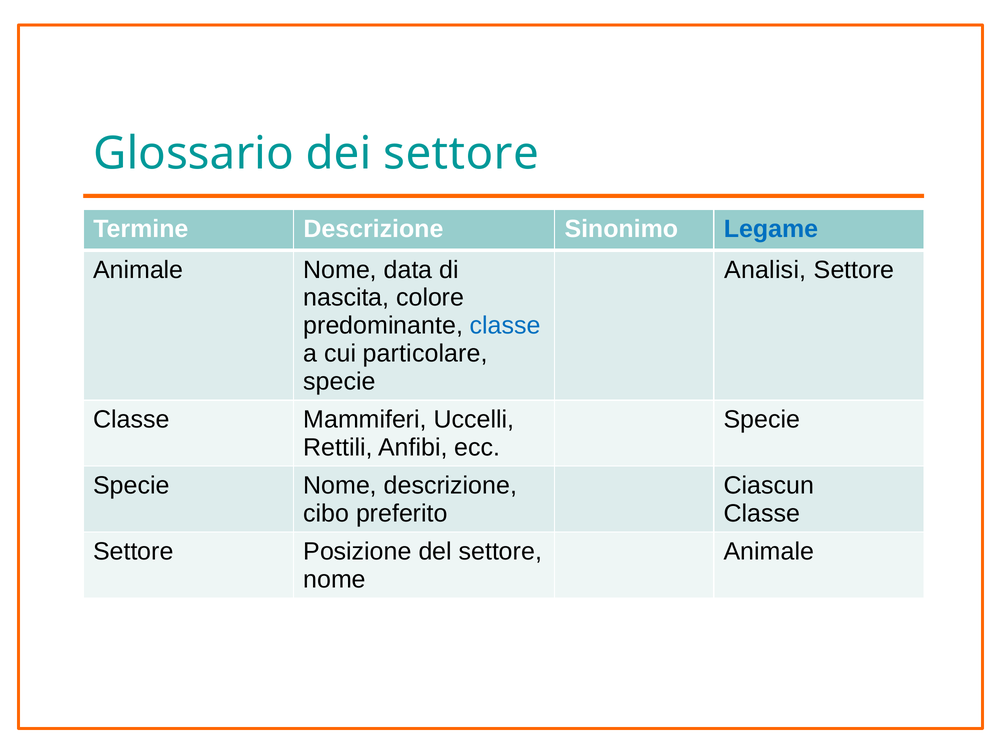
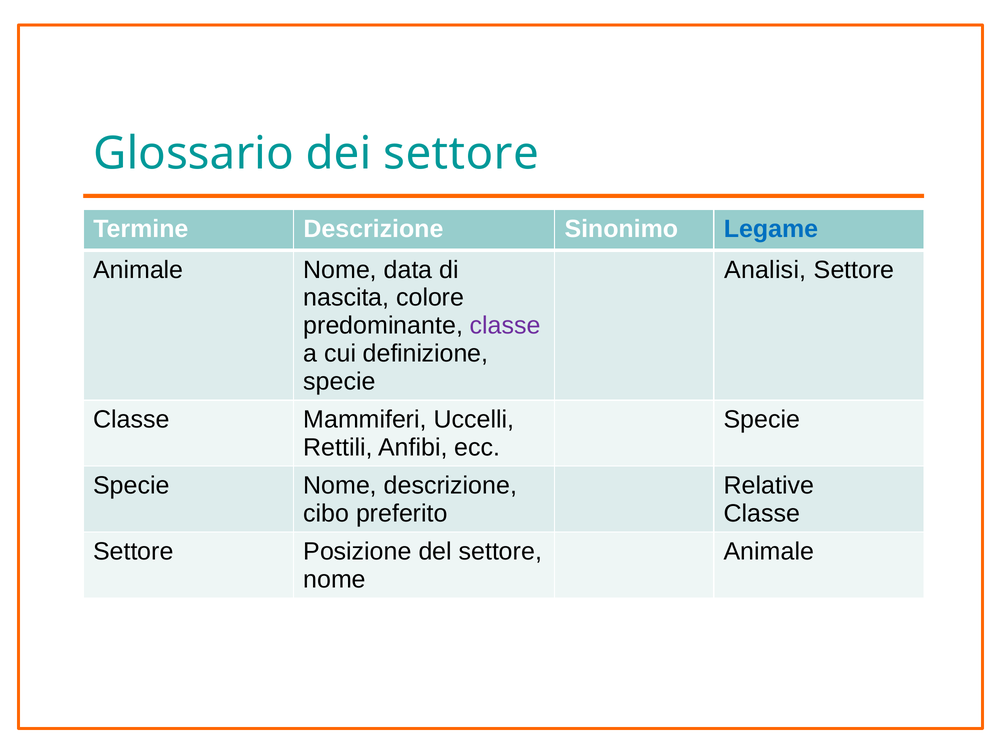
classe at (505, 326) colour: blue -> purple
particolare: particolare -> definizione
Ciascun: Ciascun -> Relative
